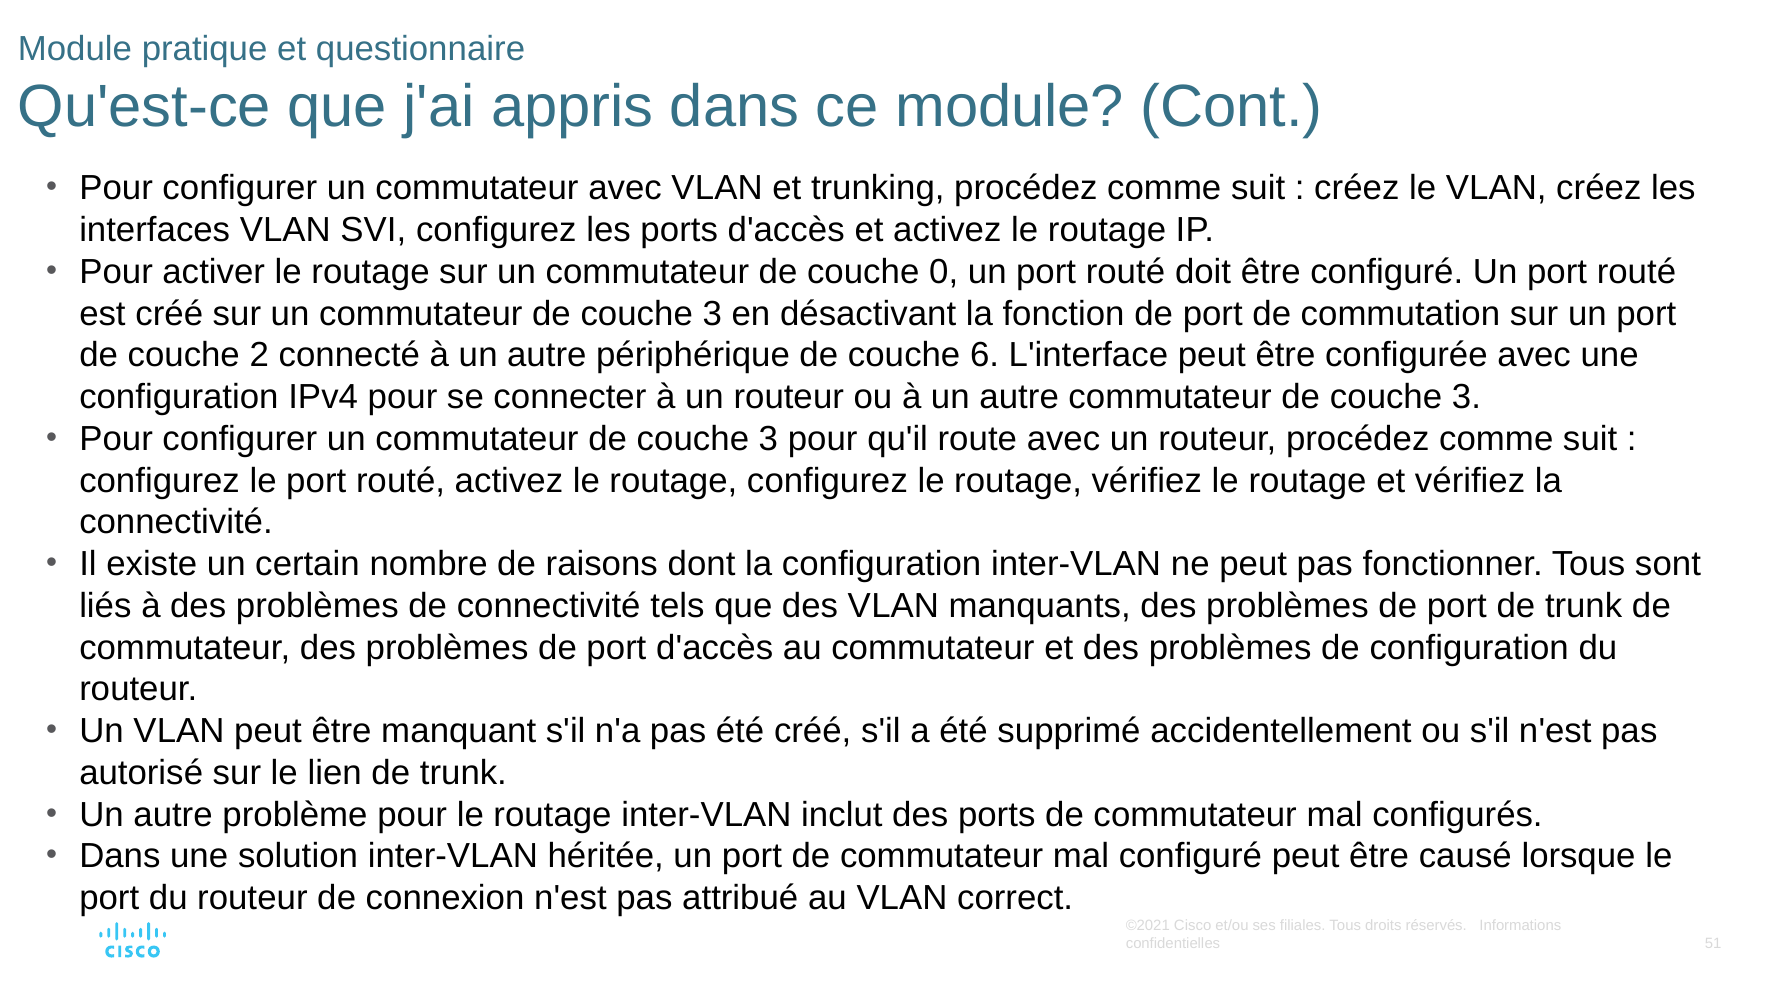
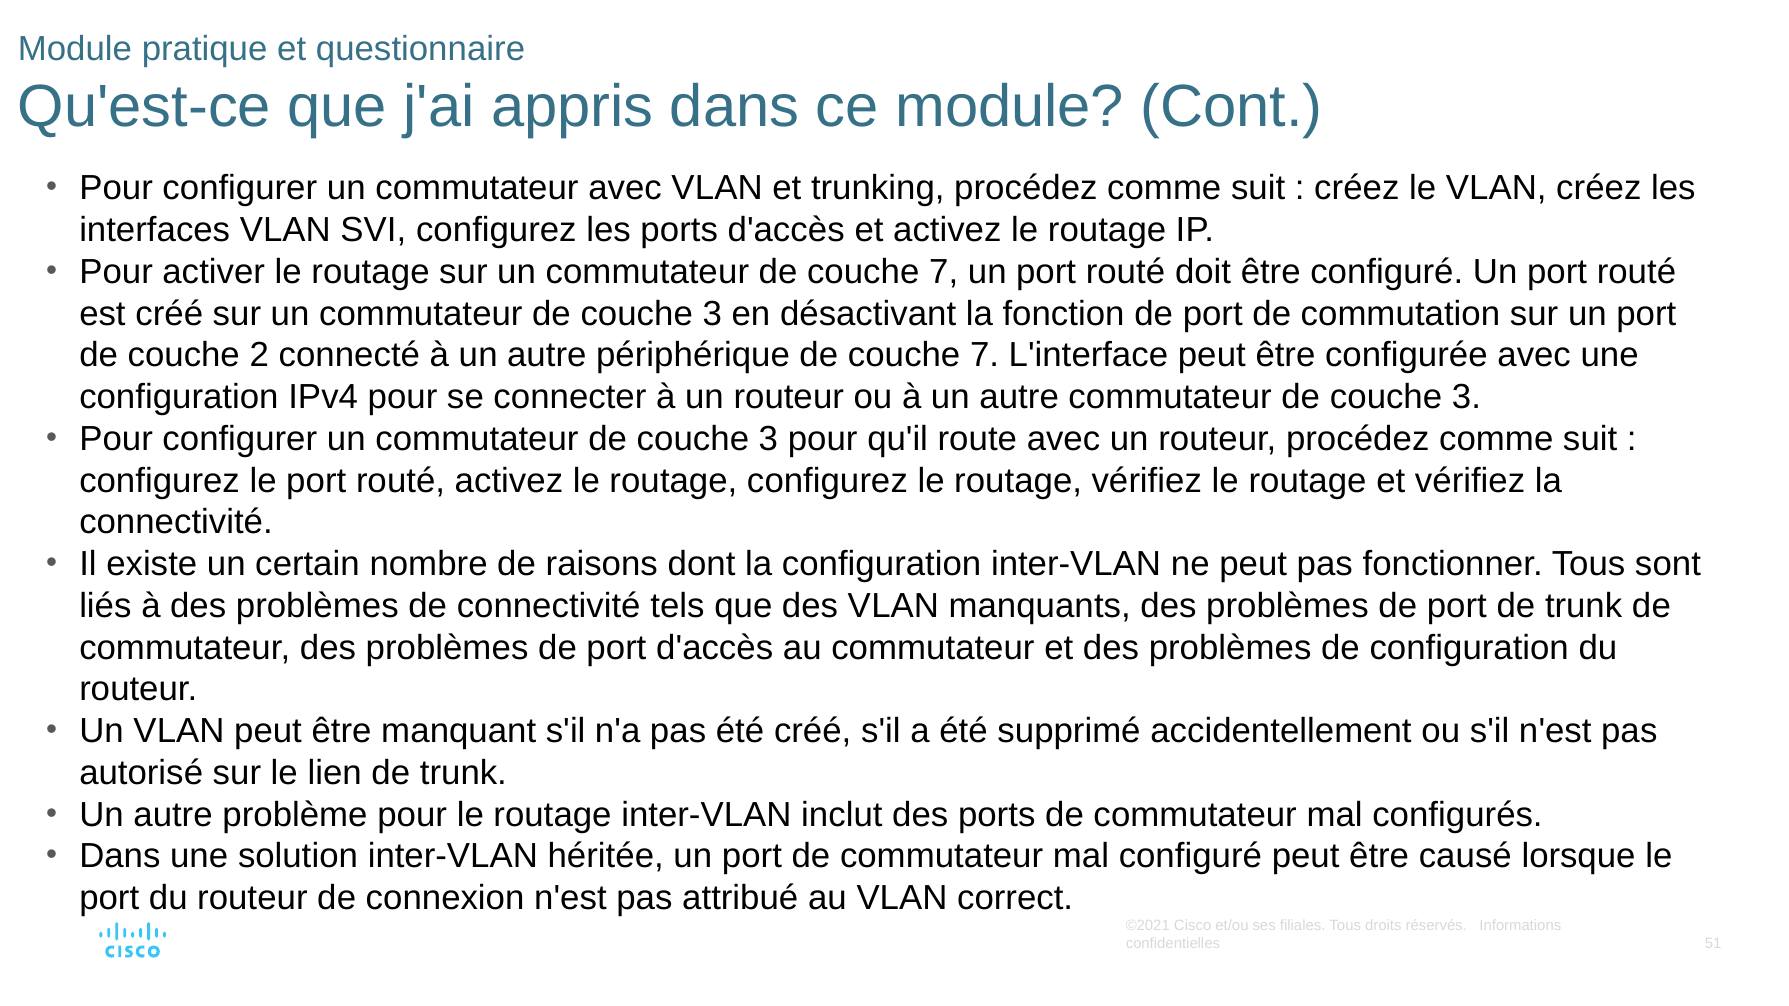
commutateur de couche 0: 0 -> 7
périphérique de couche 6: 6 -> 7
